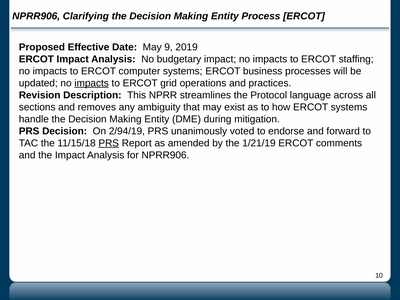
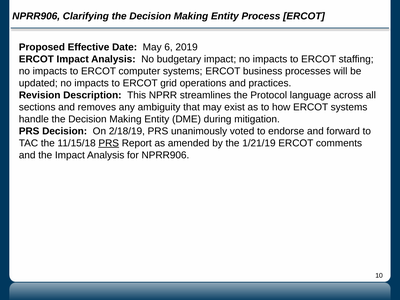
9: 9 -> 6
impacts at (92, 83) underline: present -> none
2/94/19: 2/94/19 -> 2/18/19
